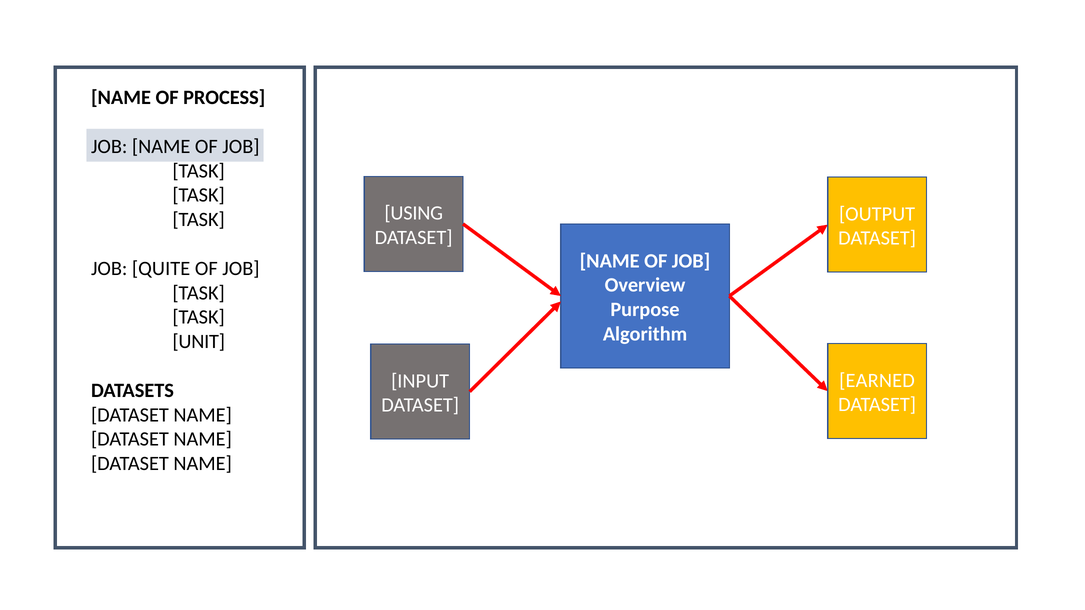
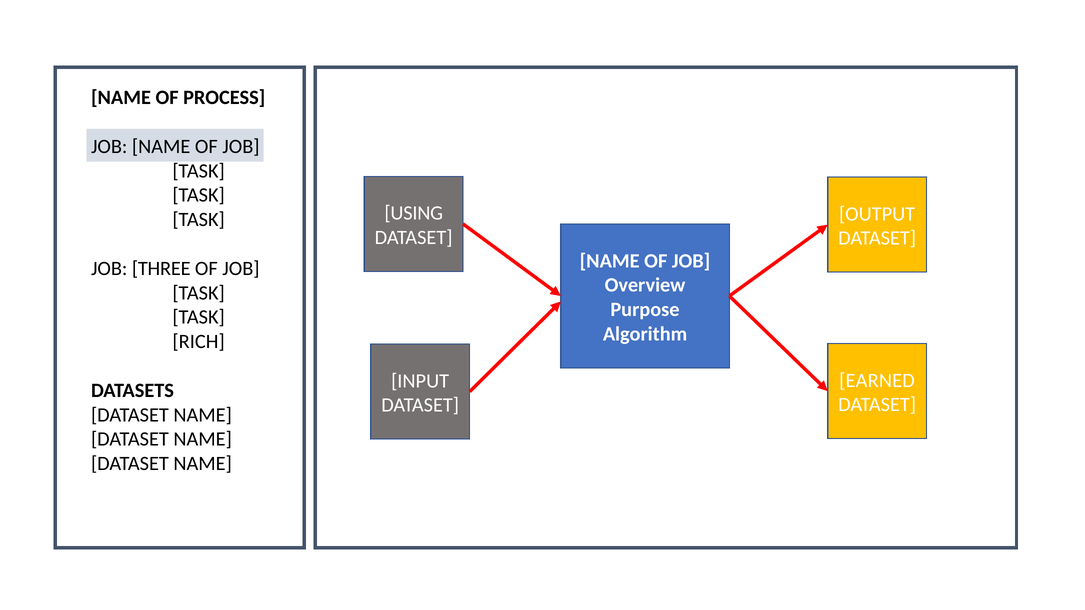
QUITE: QUITE -> THREE
UNIT: UNIT -> RICH
